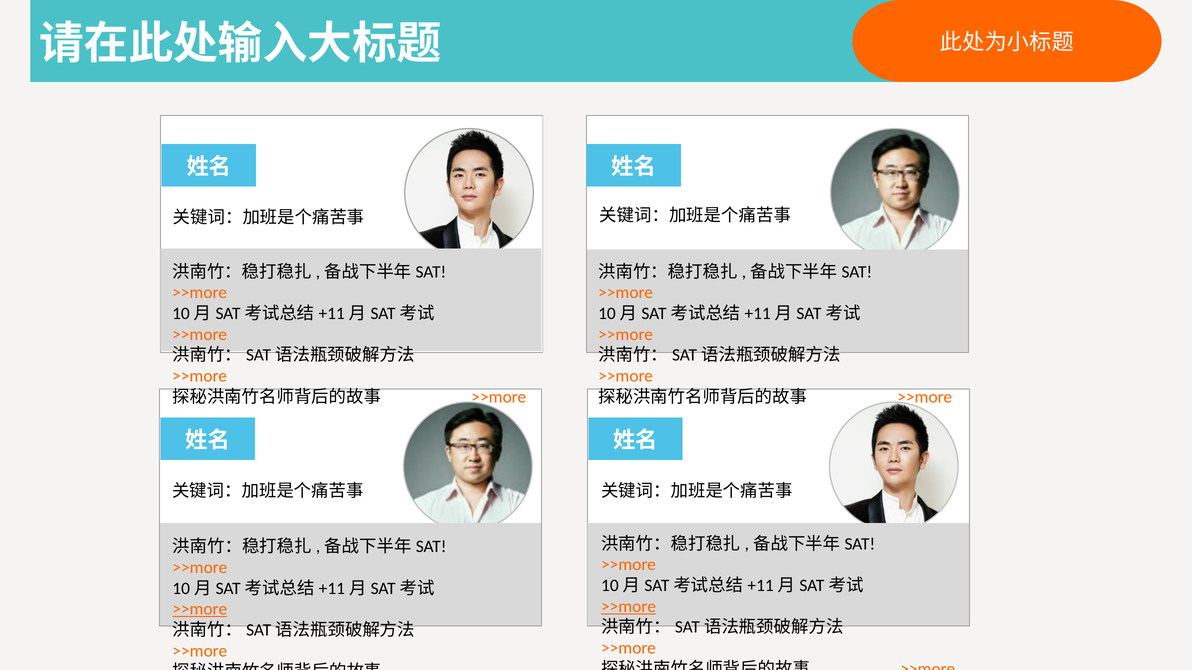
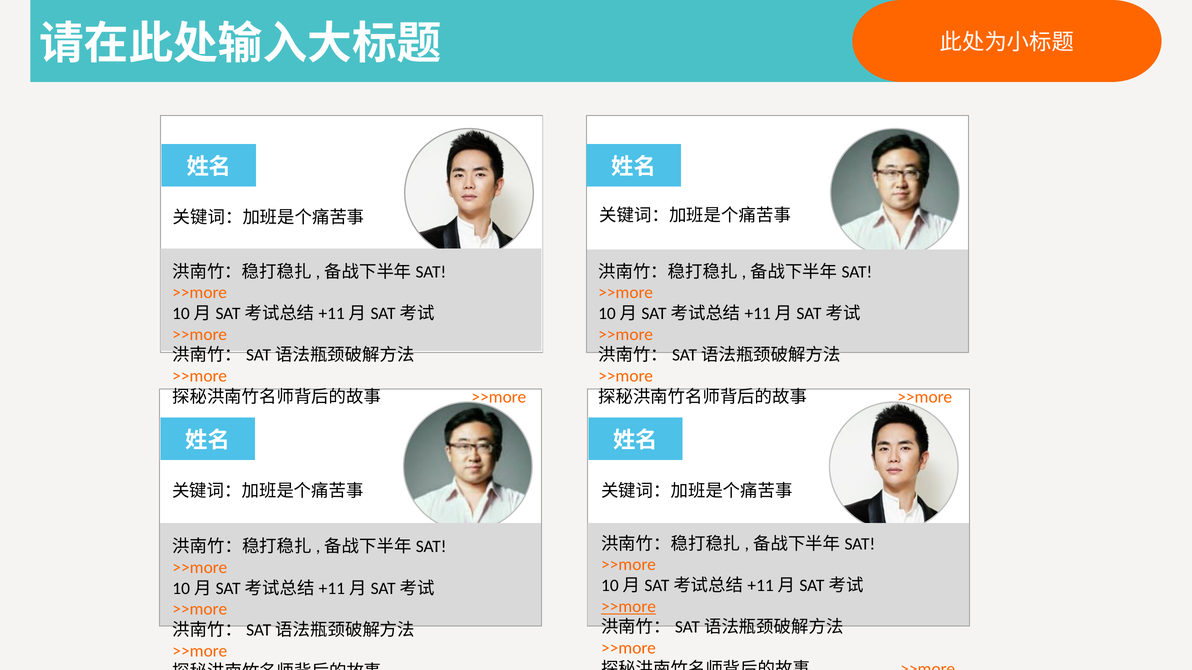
>>more at (200, 610) underline: present -> none
